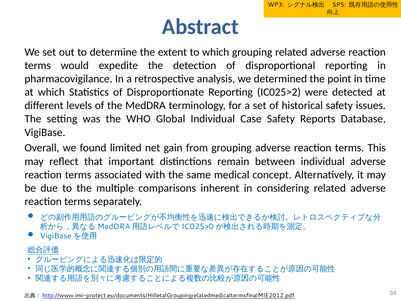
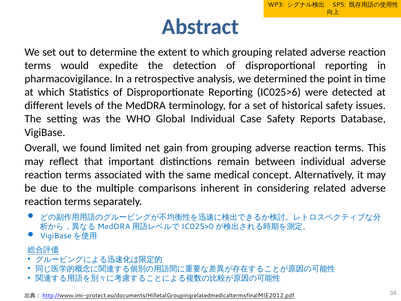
IC025>2: IC025>2 -> IC025>6
